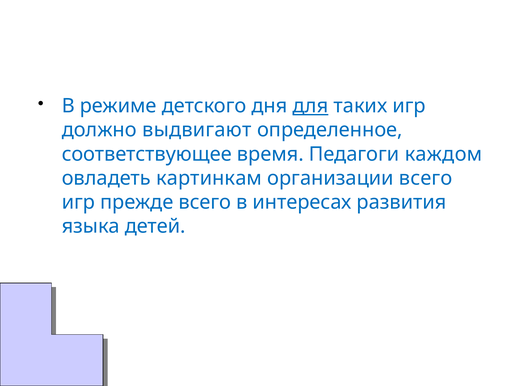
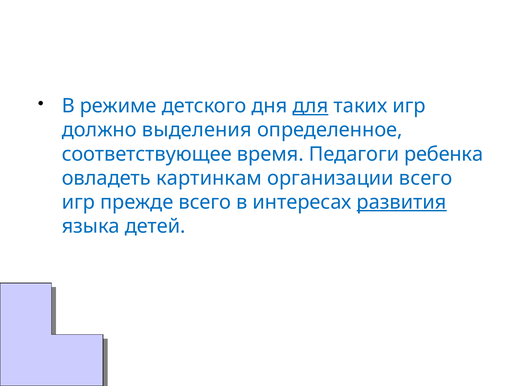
выдвигают: выдвигают -> выделения
каждом: каждом -> ребенка
развития underline: none -> present
